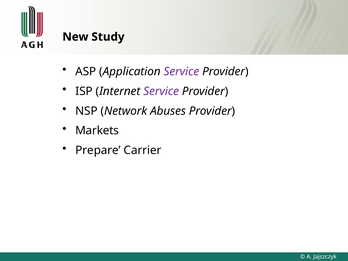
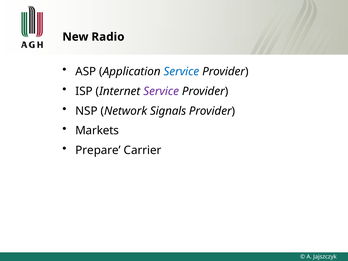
Study: Study -> Radio
Service at (181, 71) colour: purple -> blue
Abuses: Abuses -> Signals
